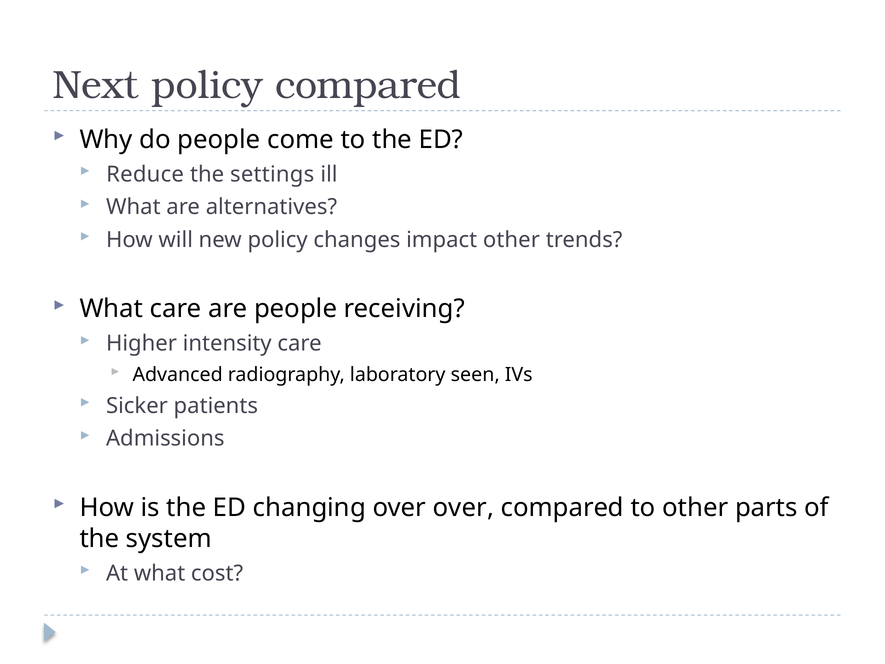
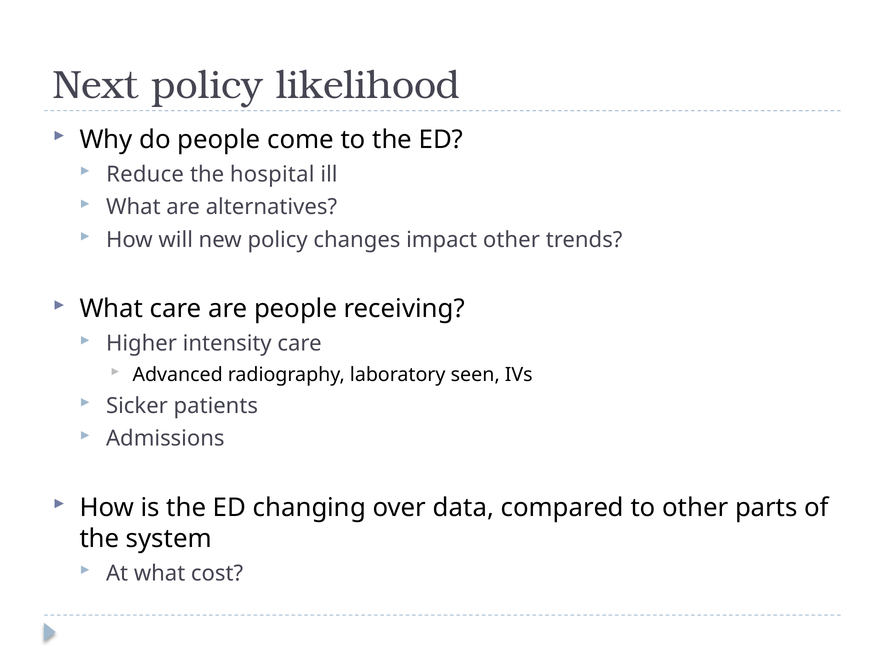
policy compared: compared -> likelihood
settings: settings -> hospital
over over: over -> data
